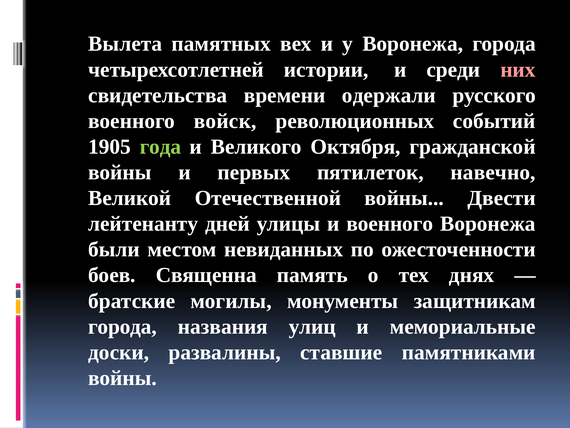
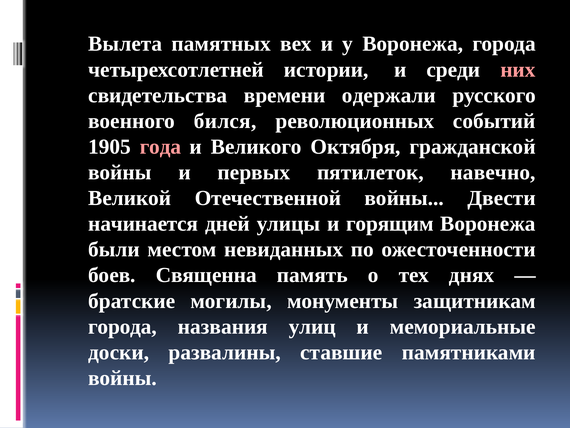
войск: войск -> бился
года colour: light green -> pink
лейтенанту: лейтенанту -> начинается
и военного: военного -> горящим
